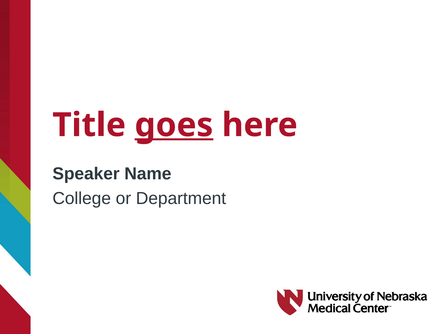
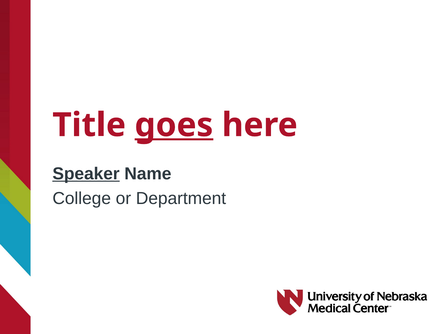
Speaker underline: none -> present
